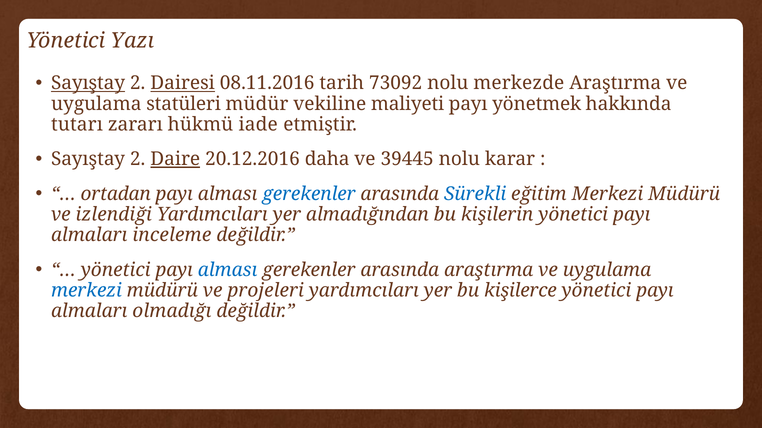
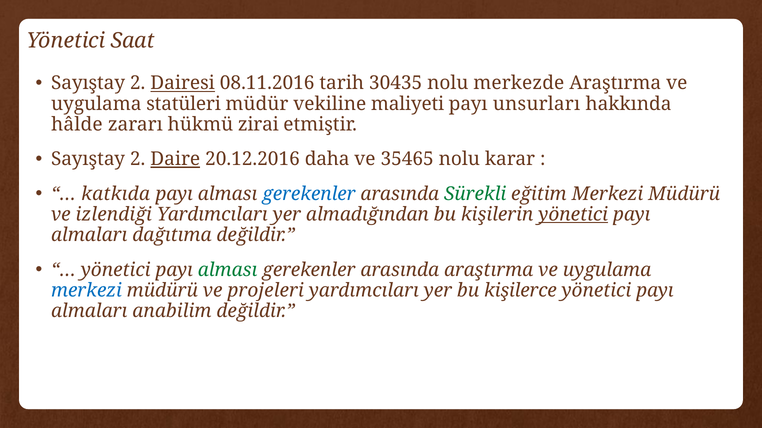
Yazı: Yazı -> Saat
Sayıştay at (88, 83) underline: present -> none
73092: 73092 -> 30435
yönetmek: yönetmek -> unsurları
tutarı: tutarı -> hâlde
iade: iade -> zirai
39445: 39445 -> 35465
ortadan: ortadan -> katkıda
Sürekli colour: blue -> green
yönetici at (573, 215) underline: none -> present
inceleme: inceleme -> dağıtıma
alması at (228, 270) colour: blue -> green
olmadığı: olmadığı -> anabilim
